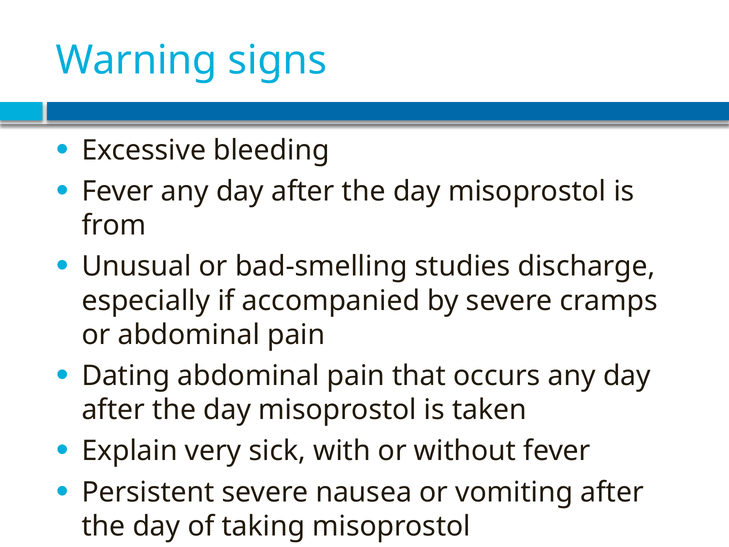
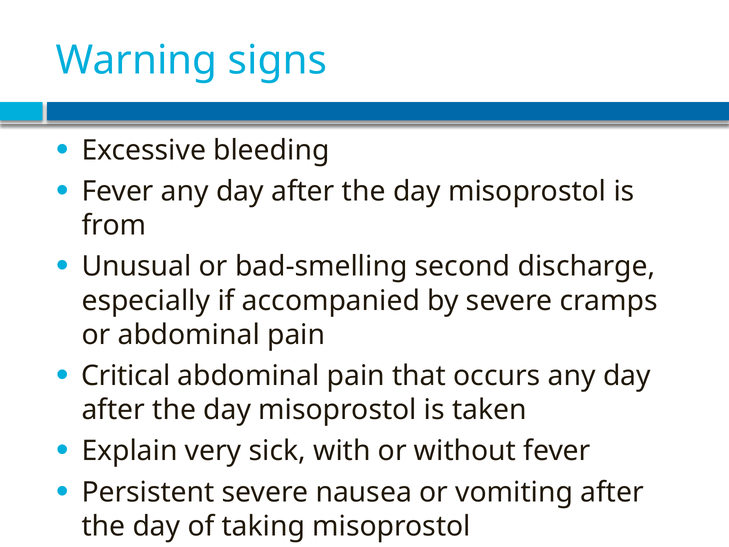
studies: studies -> second
Dating: Dating -> Critical
